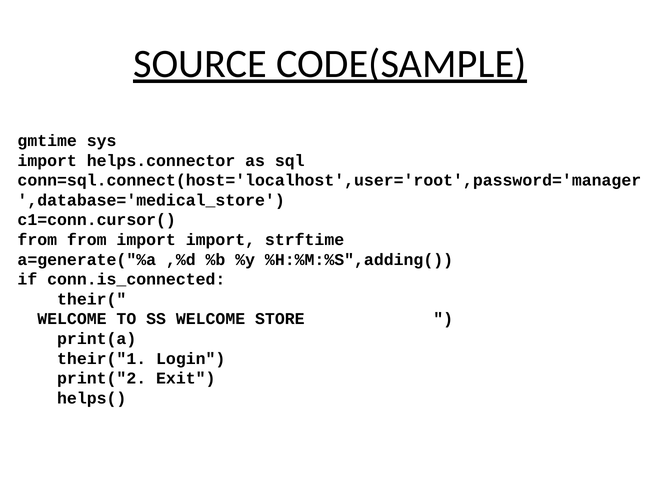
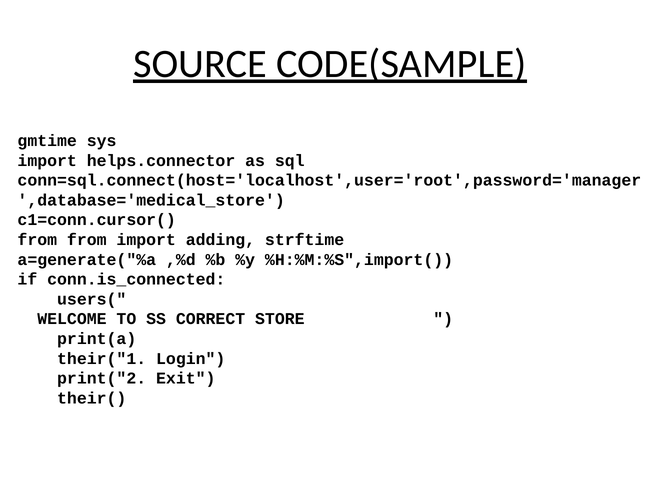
import import: import -> adding
%H:%M:%S",adding(: %H:%M:%S",adding( -> %H:%M:%S",import(
their(: their( -> users(
SS WELCOME: WELCOME -> CORRECT
helps(: helps( -> their(
